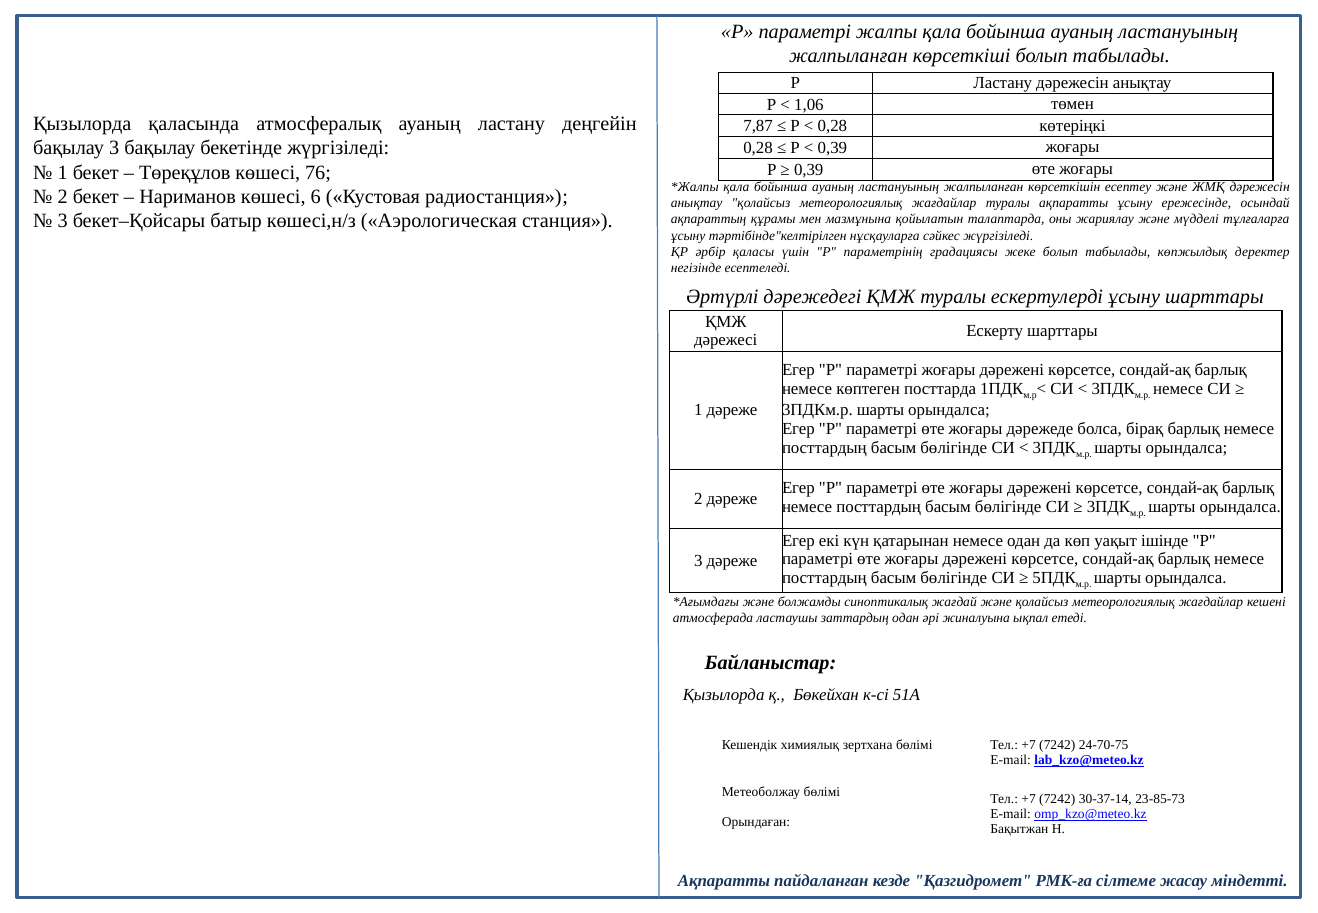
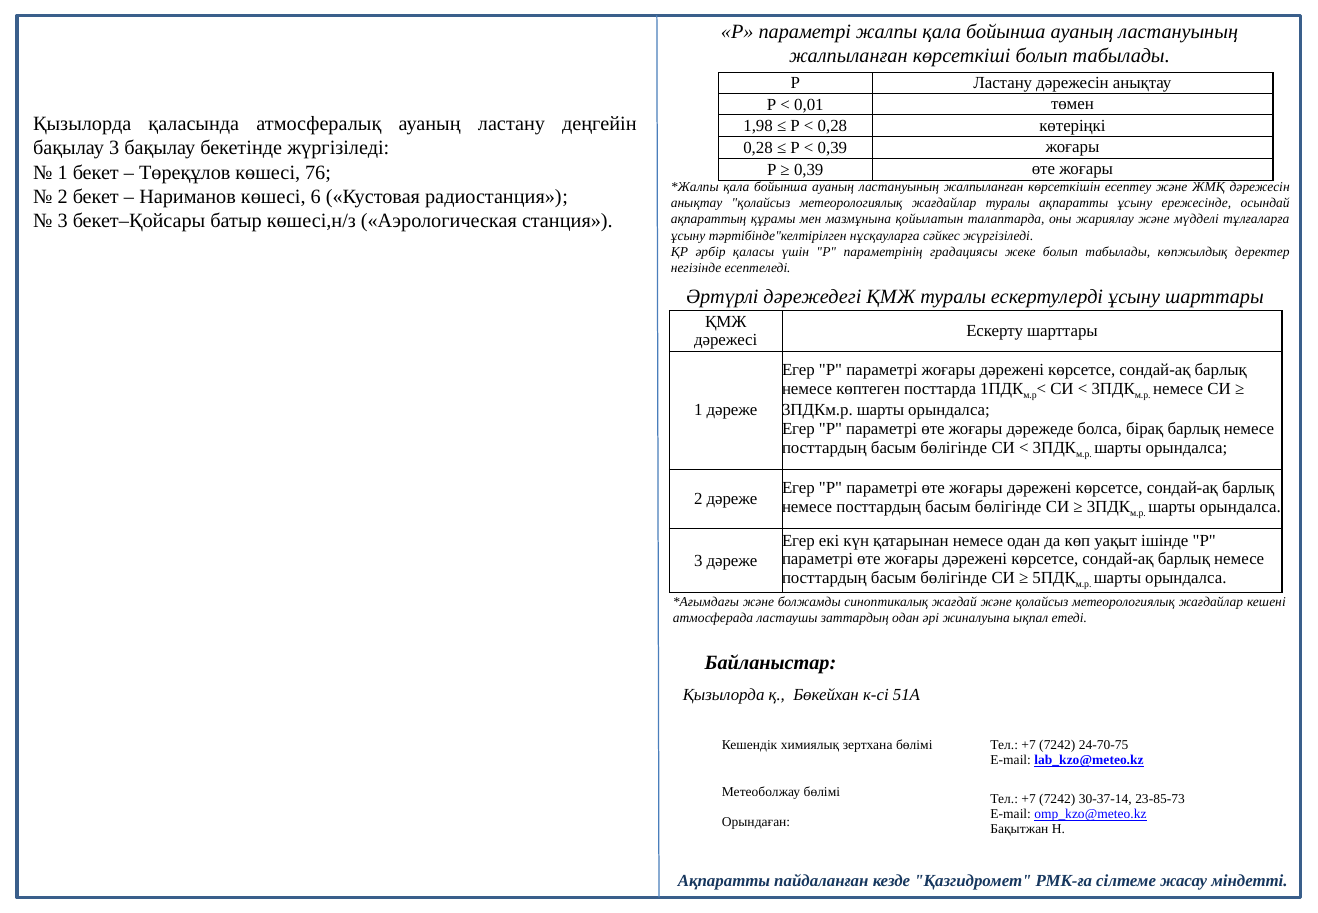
1,06: 1,06 -> 0,01
7,87: 7,87 -> 1,98
